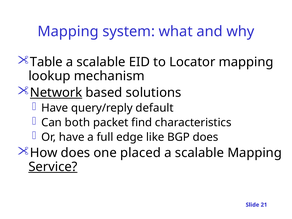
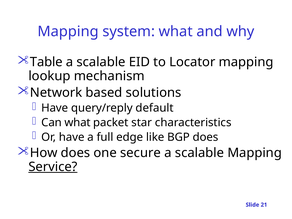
Network underline: present -> none
Can both: both -> what
find: find -> star
placed: placed -> secure
